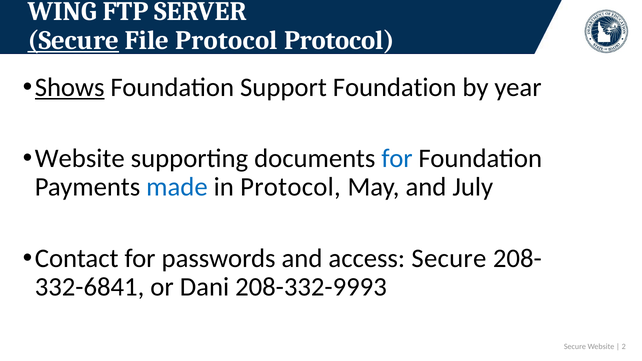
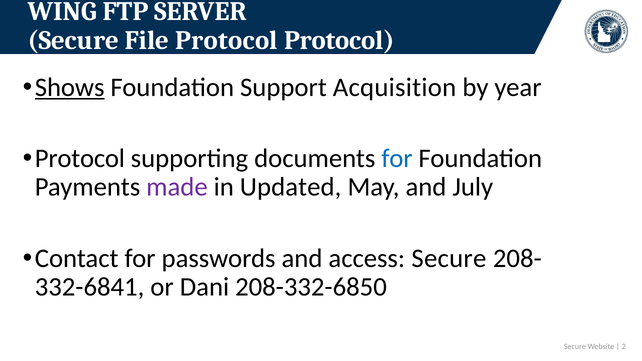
Secure at (73, 40) underline: present -> none
Support Foundation: Foundation -> Acquisition
Website at (80, 158): Website -> Protocol
made colour: blue -> purple
in Protocol: Protocol -> Updated
208-332-9993: 208-332-9993 -> 208-332-6850
